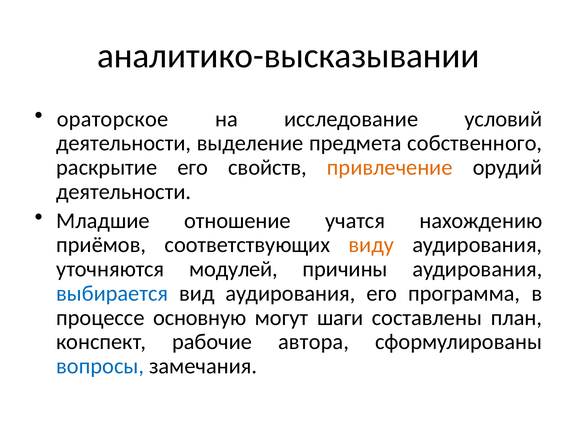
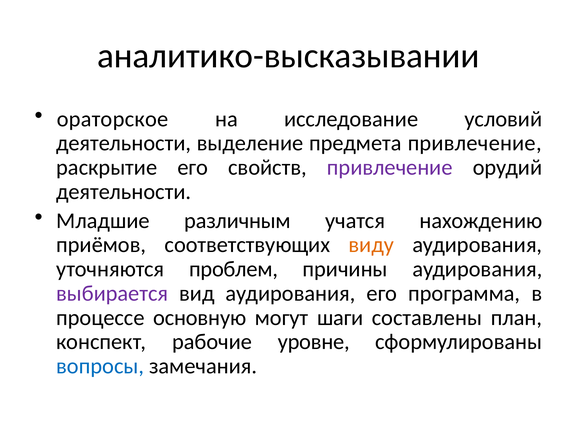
предмета собственного: собственного -> привлечение
привлечение at (390, 167) colour: orange -> purple
отношение: отношение -> различным
модулей: модулей -> проблем
выбирается colour: blue -> purple
автора: автора -> уровне
